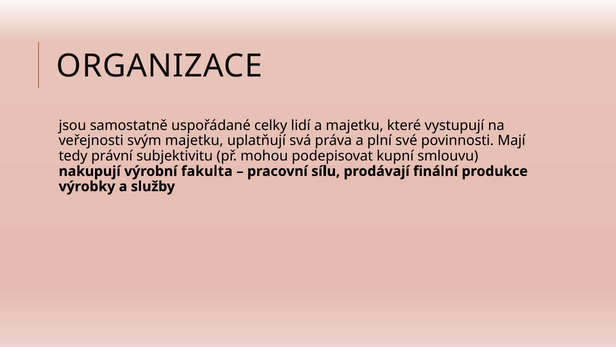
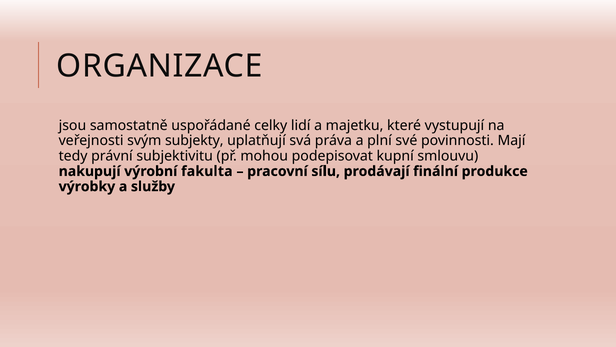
svým majetku: majetku -> subjekty
